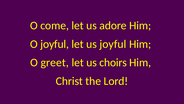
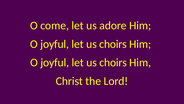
joyful at (113, 44): joyful -> choirs
greet at (55, 62): greet -> joyful
